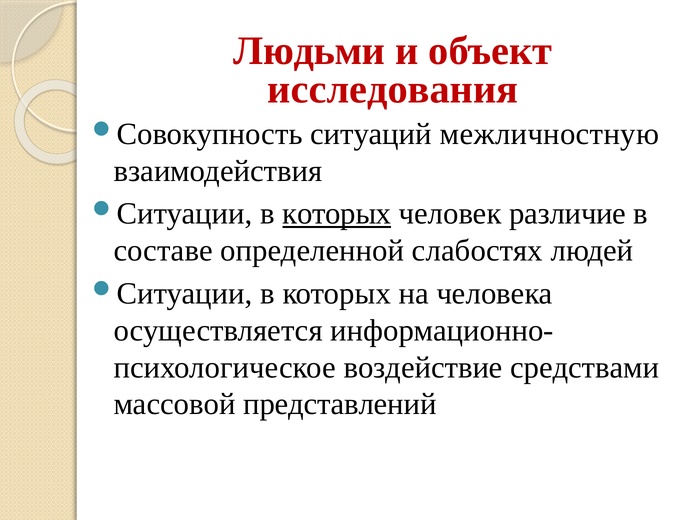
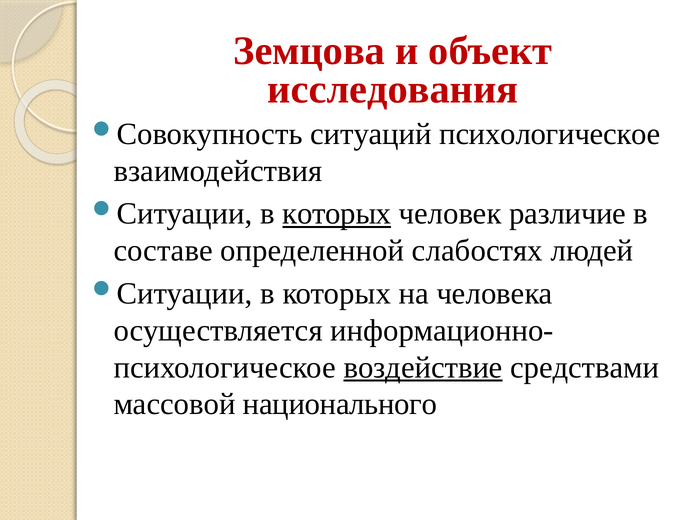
Людьми: Людьми -> Земцова
ситуаций межличностную: межличностную -> психологическое
воздействие underline: none -> present
представлений: представлений -> национального
